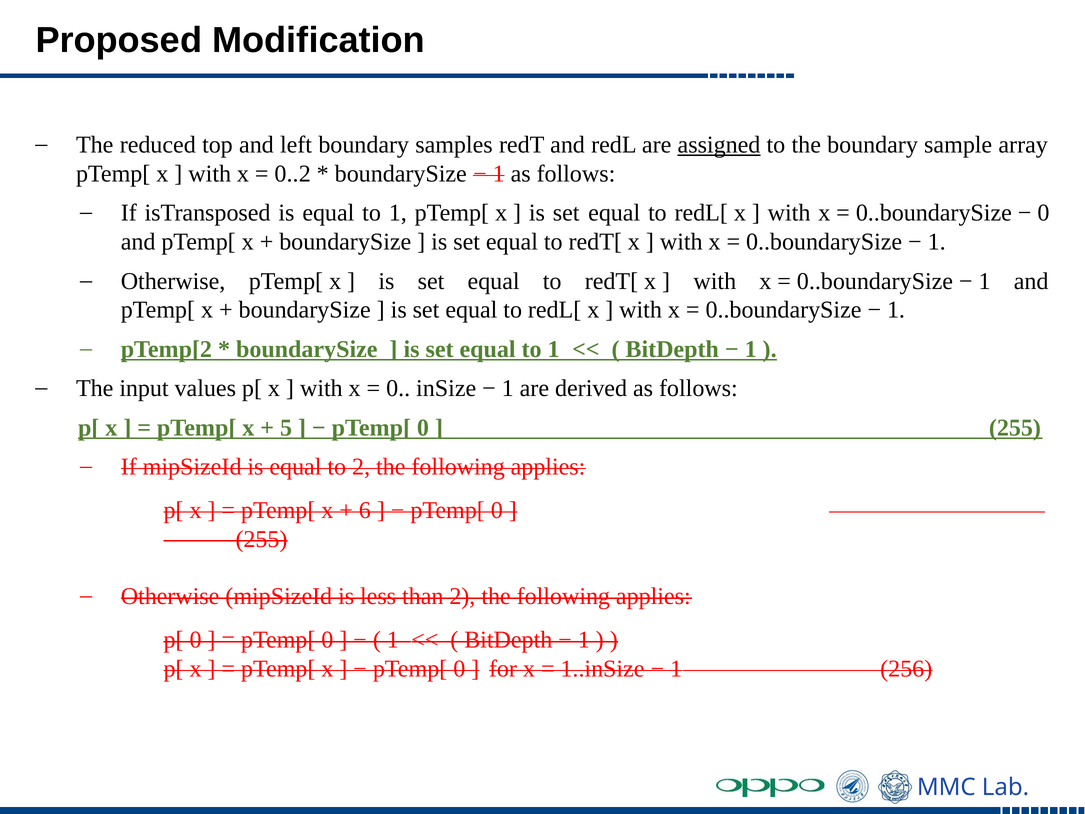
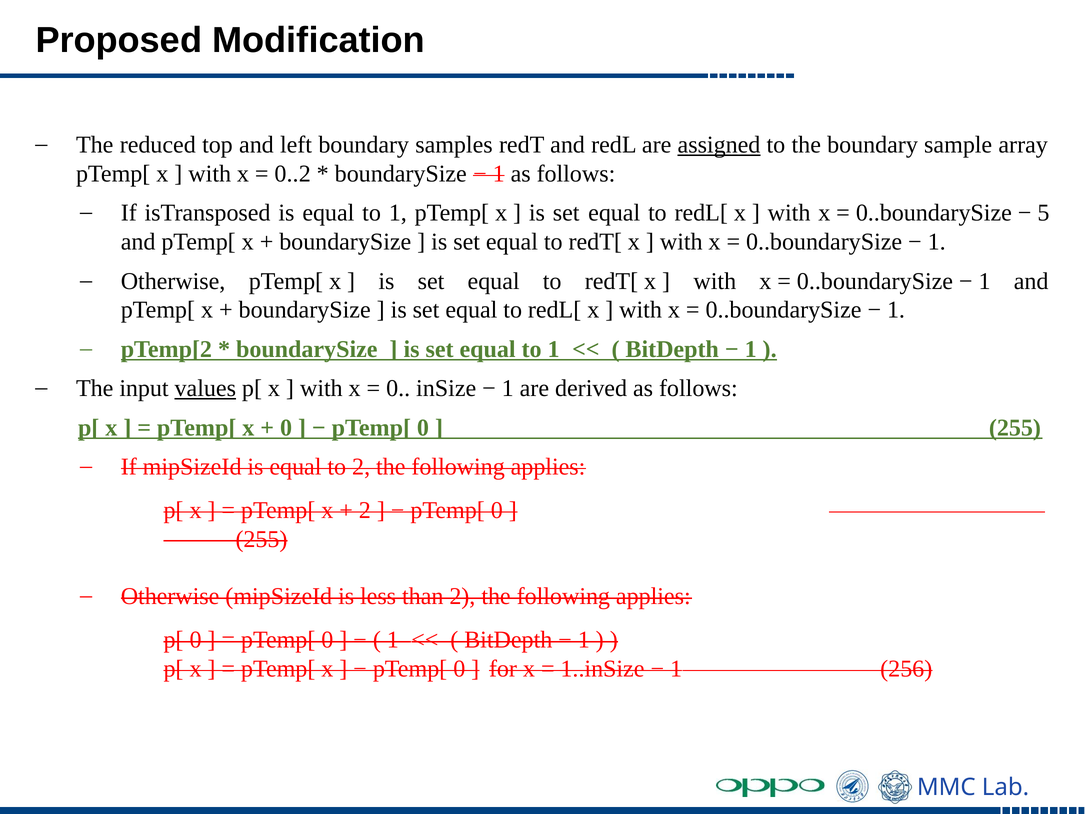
0 at (1043, 213): 0 -> 5
values underline: none -> present
5 at (286, 427): 5 -> 0
6 at (365, 510): 6 -> 2
